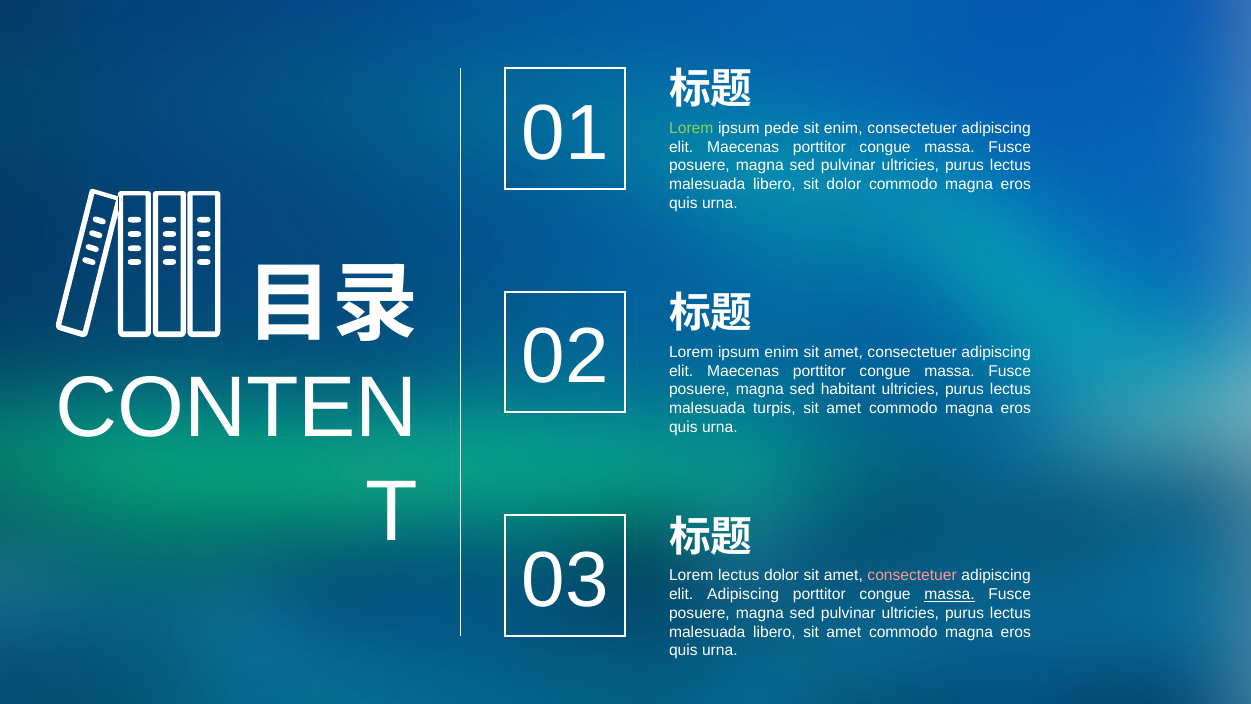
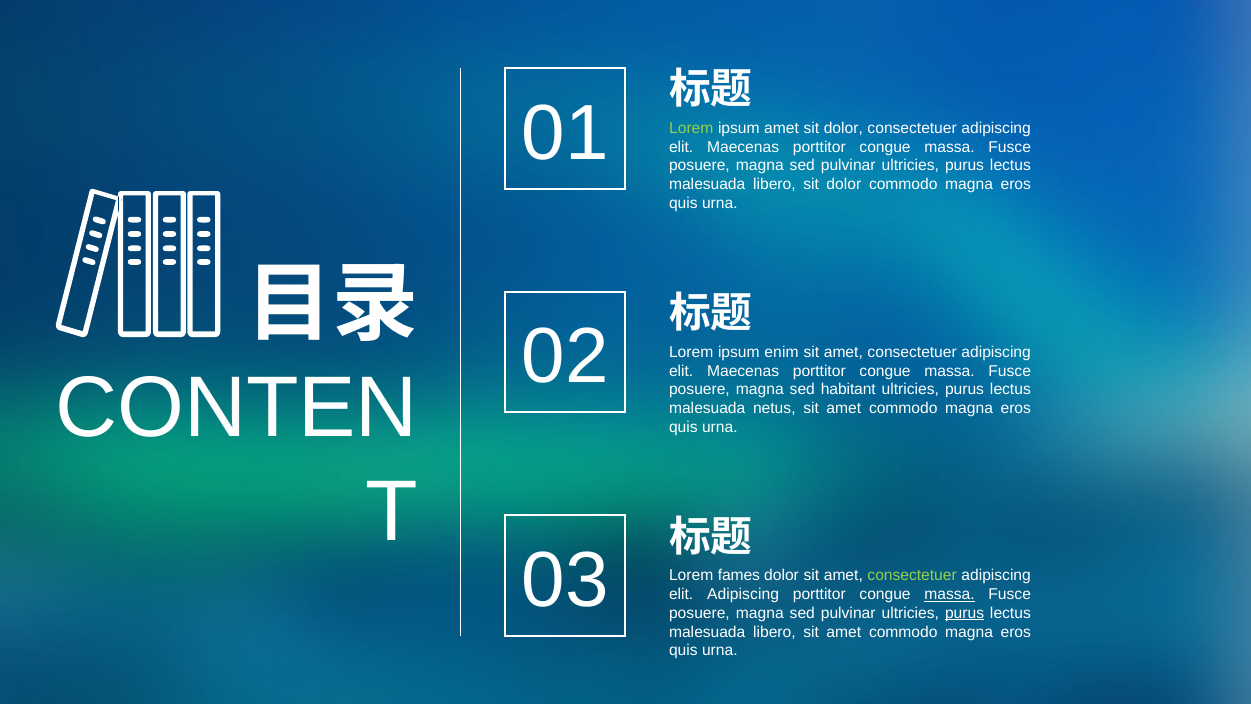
ipsum pede: pede -> amet
enim at (843, 128): enim -> dolor
turpis: turpis -> netus
Lorem lectus: lectus -> fames
consectetuer at (912, 575) colour: pink -> light green
purus at (965, 613) underline: none -> present
